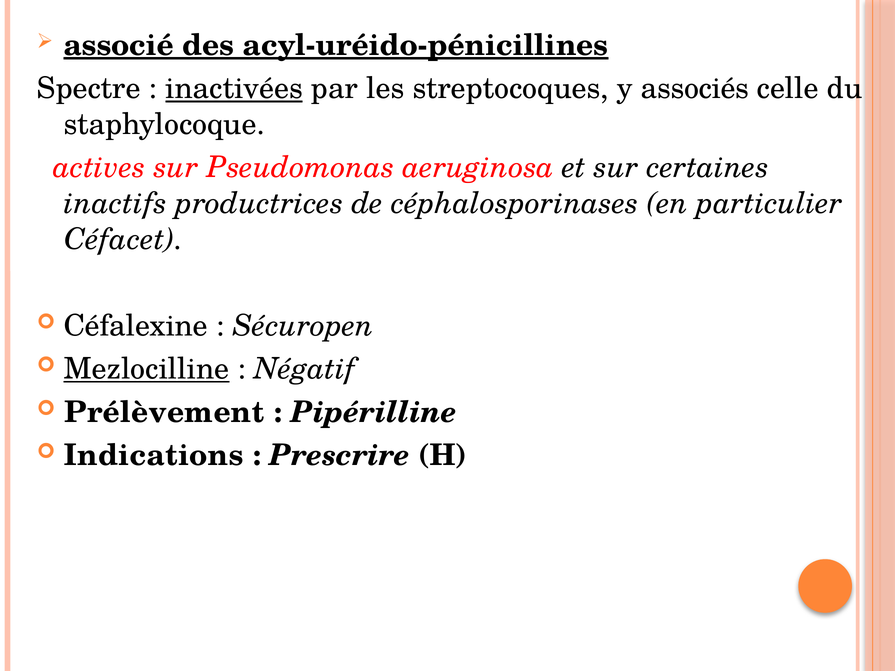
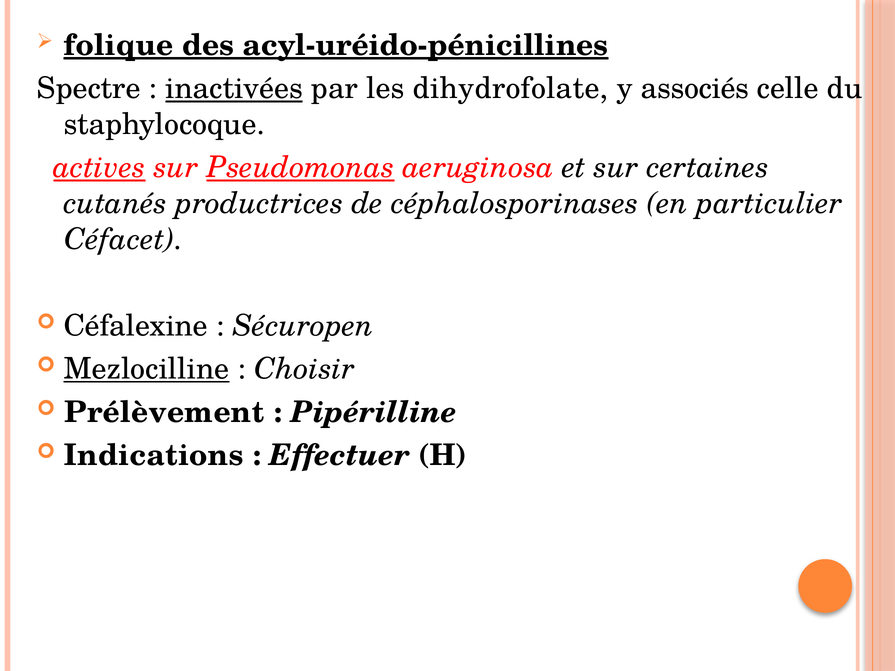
associé: associé -> folique
streptocoques: streptocoques -> dihydrofolate
actives underline: none -> present
Pseudomonas underline: none -> present
inactifs: inactifs -> cutanés
Négatif: Négatif -> Choisir
Prescrire: Prescrire -> Effectuer
